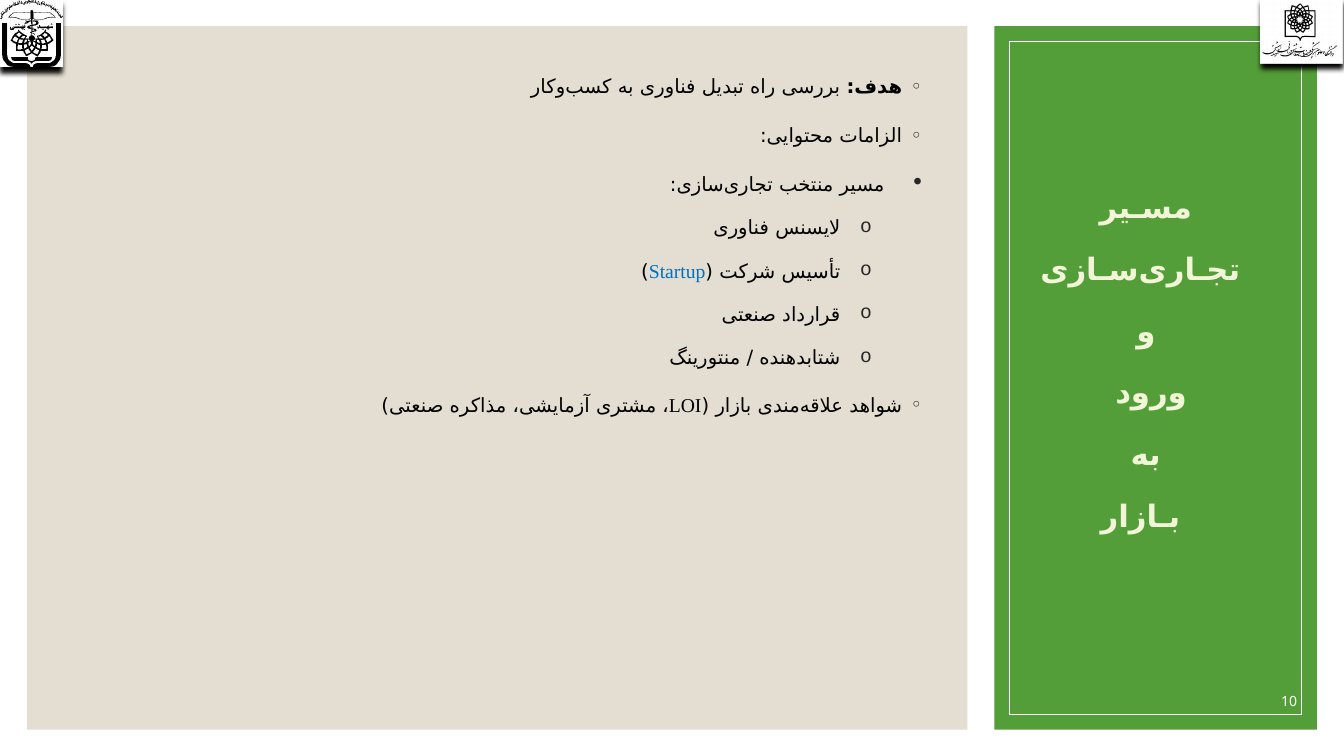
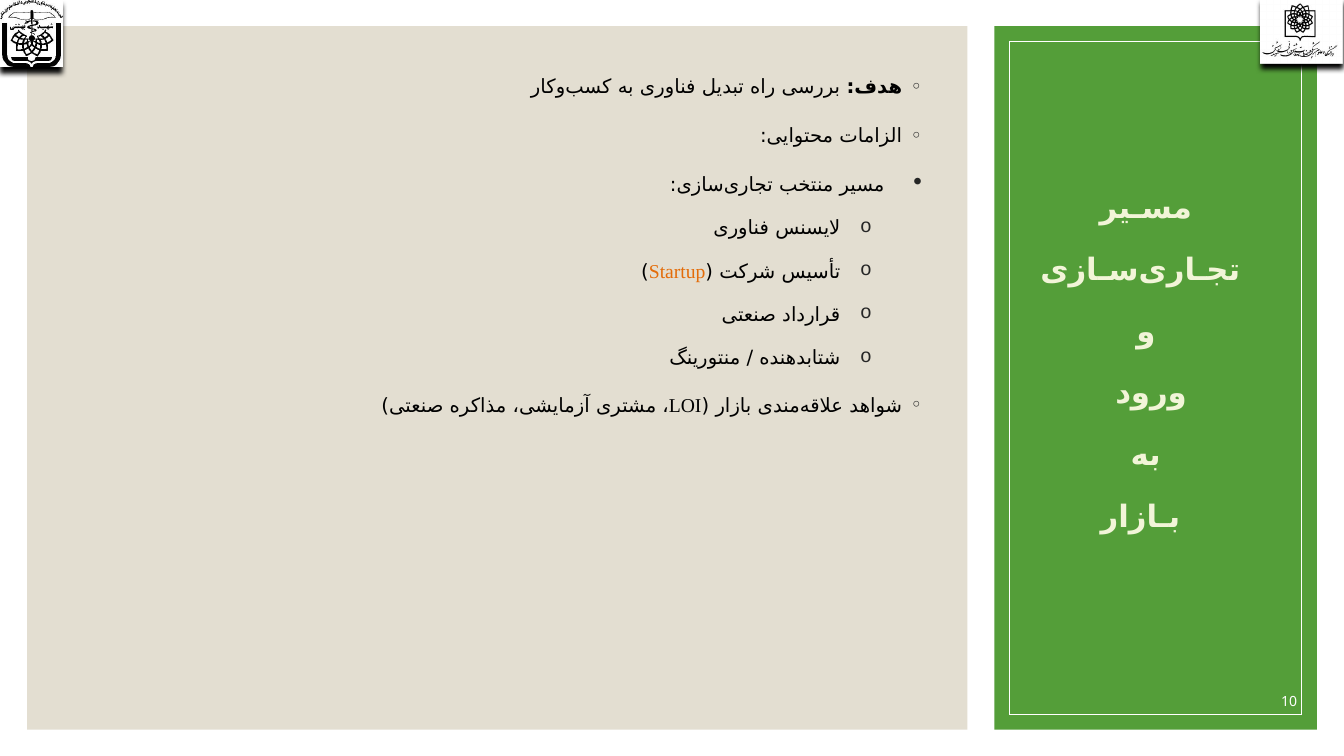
Startup colour: blue -> orange
